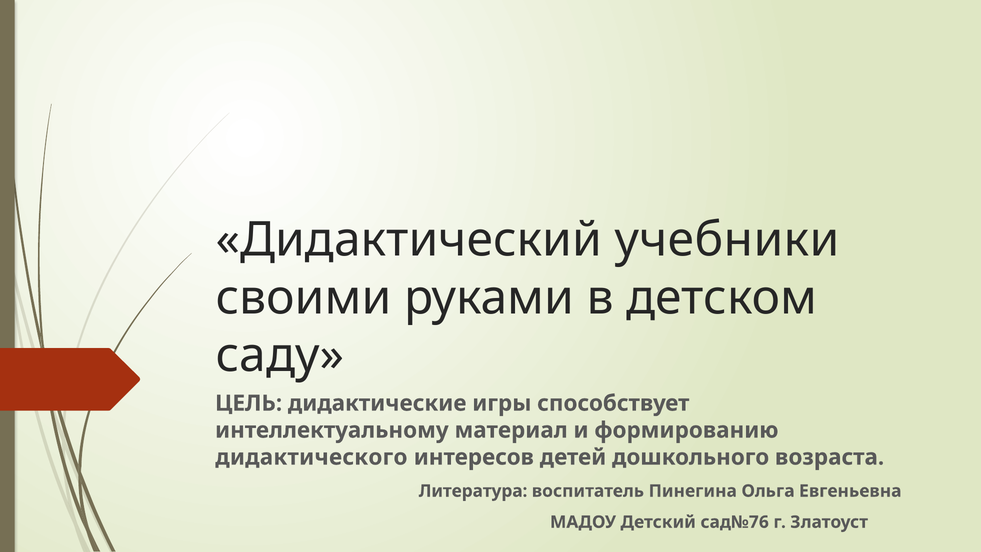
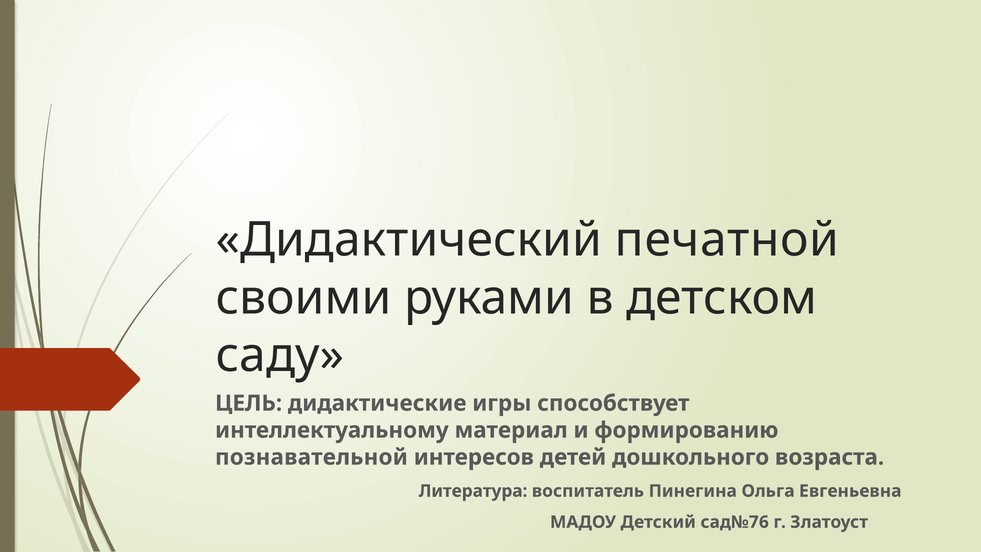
учебники: учебники -> печатной
дидактического: дидактического -> познавательной
